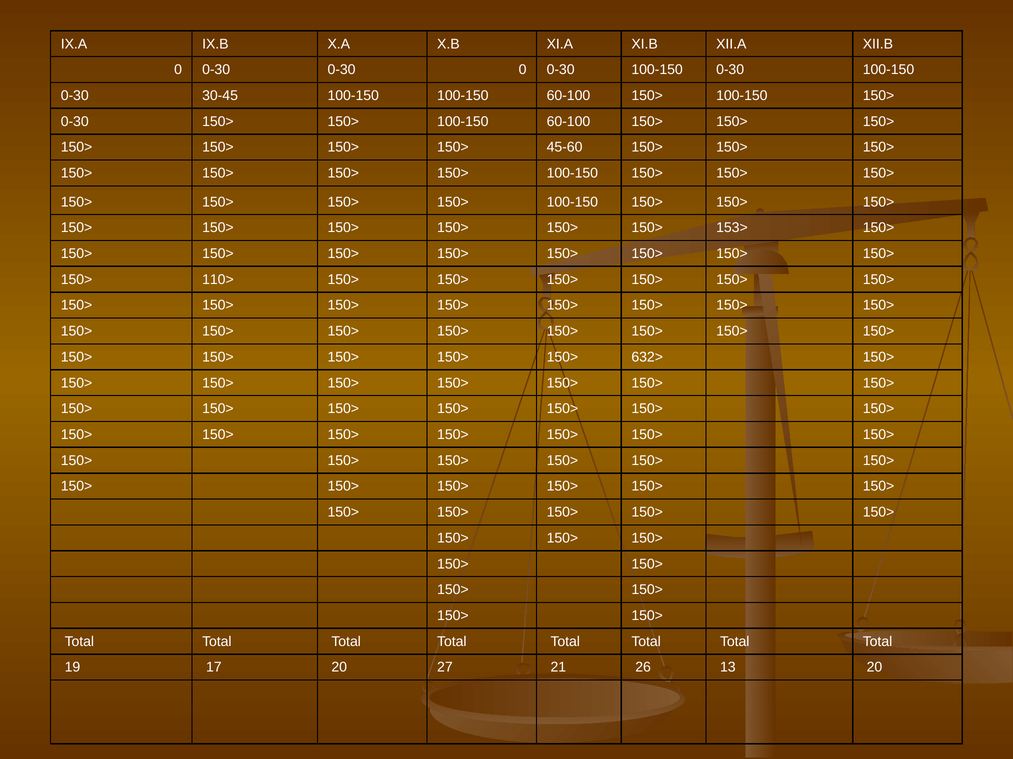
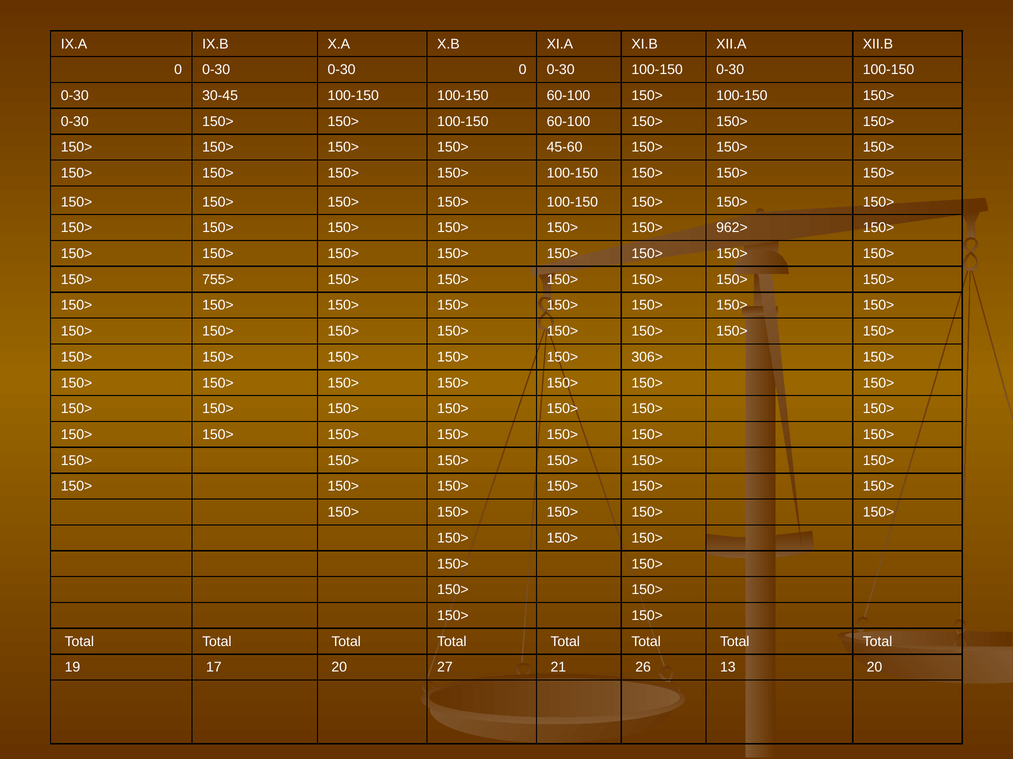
153>: 153> -> 962>
110>: 110> -> 755>
632>: 632> -> 306>
